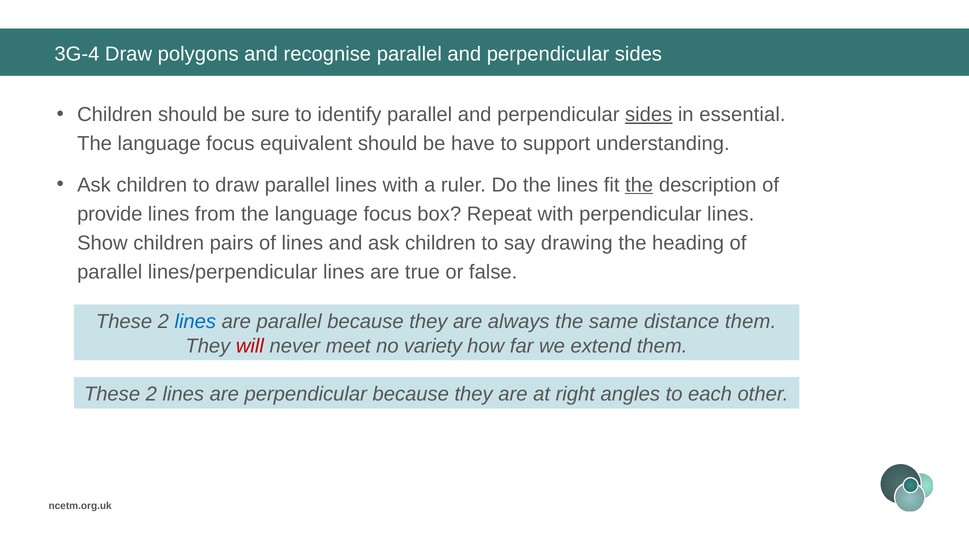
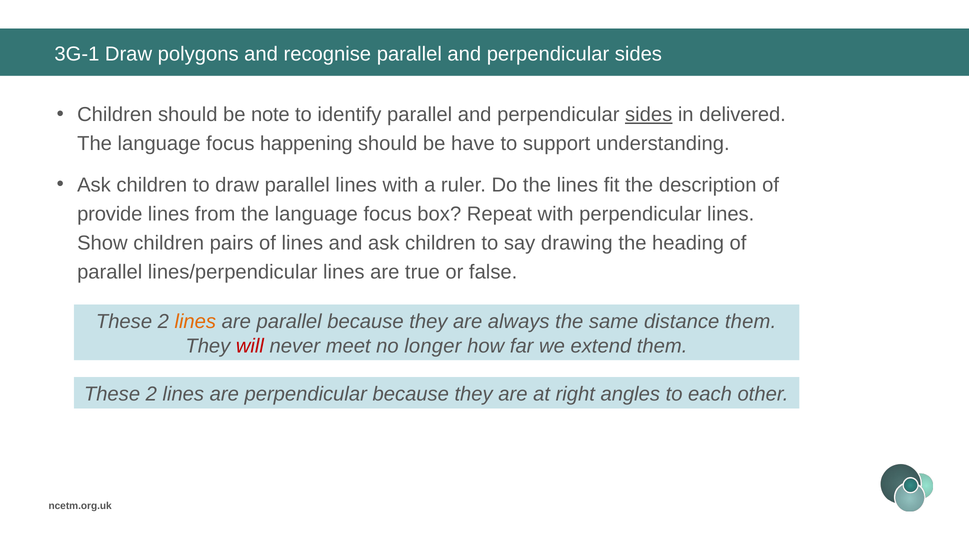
3G-4: 3G-4 -> 3G-1
sure: sure -> note
essential: essential -> delivered
equivalent: equivalent -> happening
the at (639, 185) underline: present -> none
lines at (195, 322) colour: blue -> orange
variety: variety -> longer
